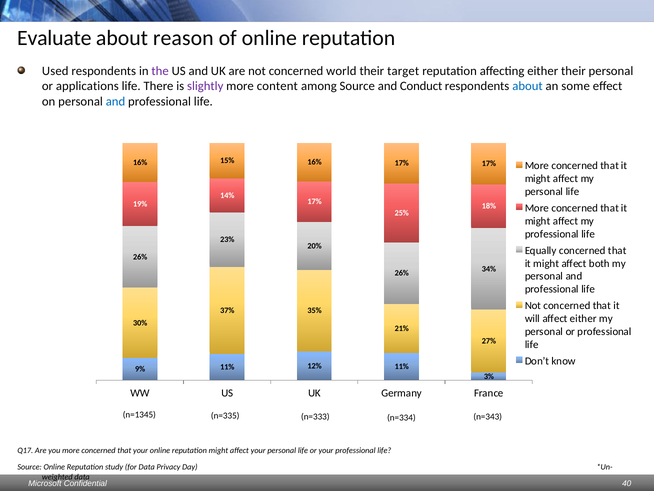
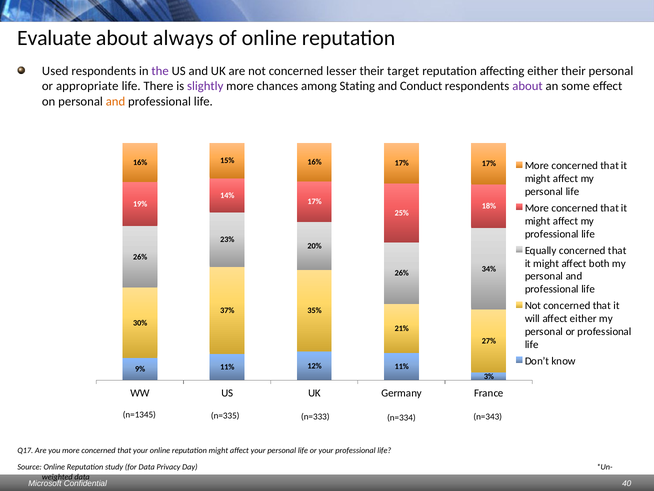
reason: reason -> always
world: world -> lesser
applications: applications -> appropriate
content: content -> chances
among Source: Source -> Stating
about at (527, 86) colour: blue -> purple
and at (115, 101) colour: blue -> orange
